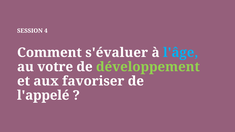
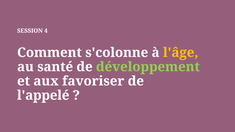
s'évaluer: s'évaluer -> s'colonne
l'âge colour: light blue -> yellow
votre: votre -> santé
